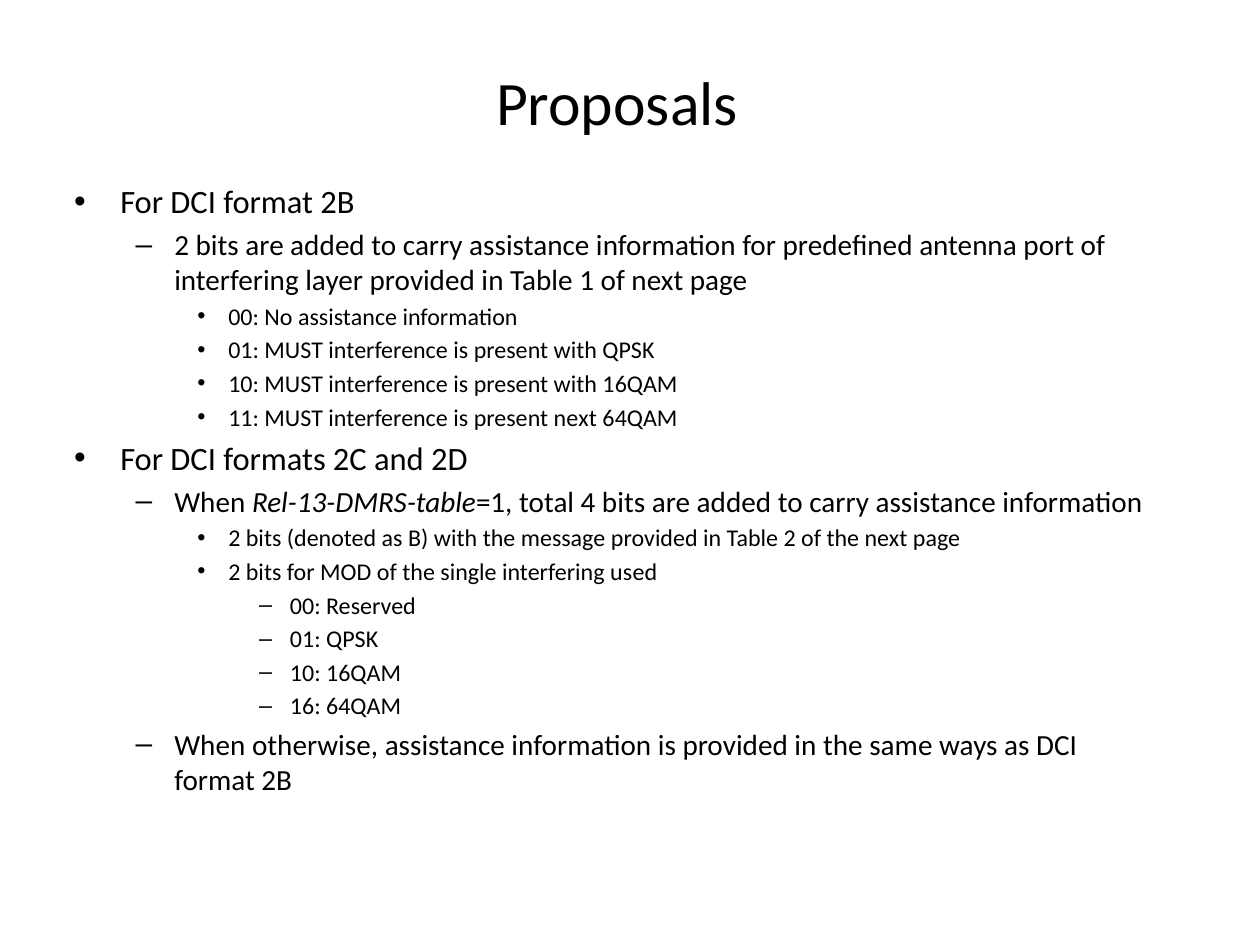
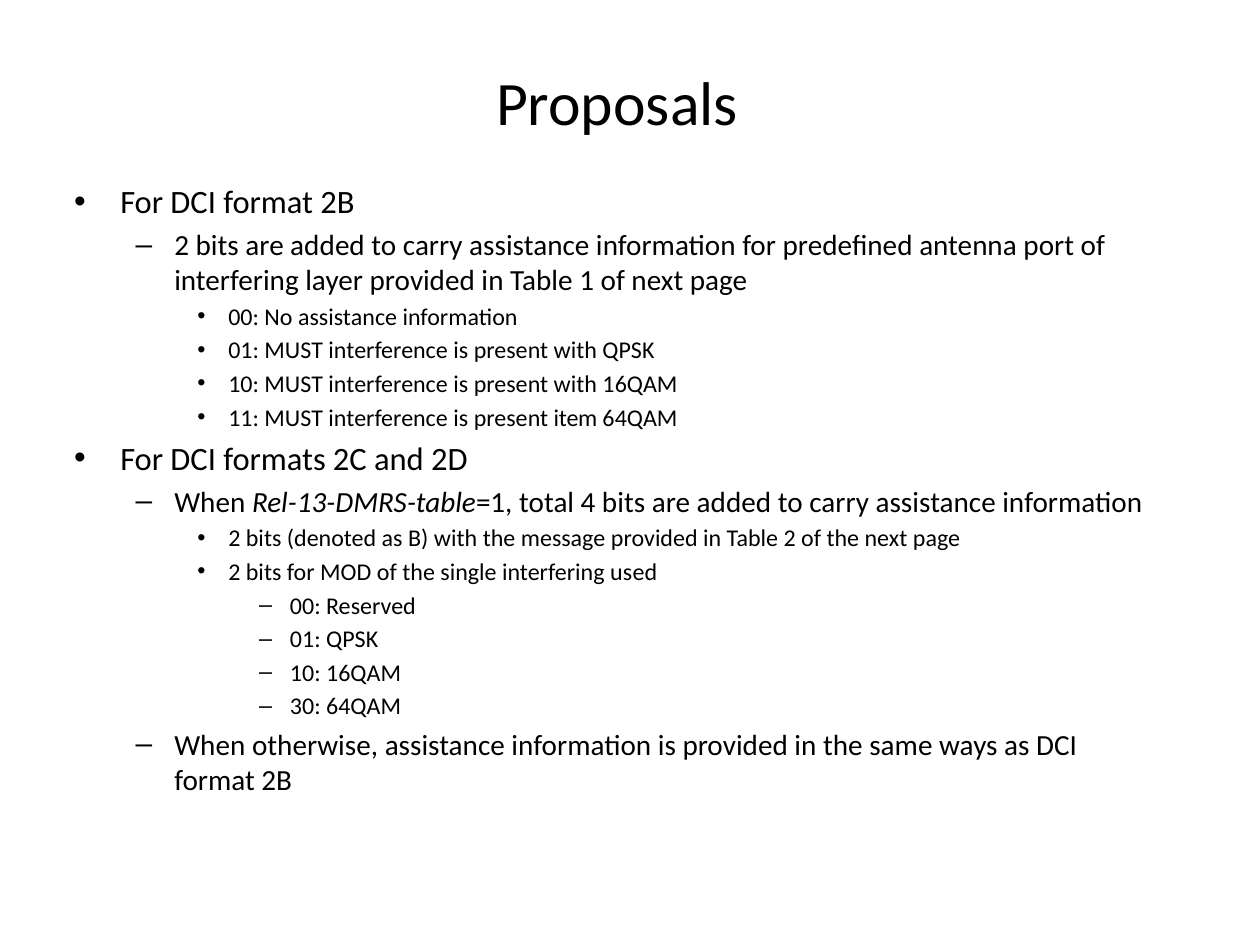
present next: next -> item
16: 16 -> 30
